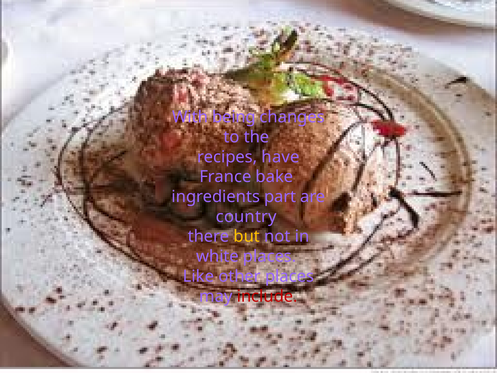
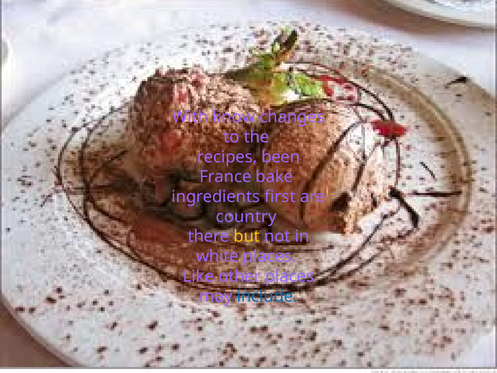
being: being -> know
have: have -> been
part: part -> first
include colour: red -> blue
